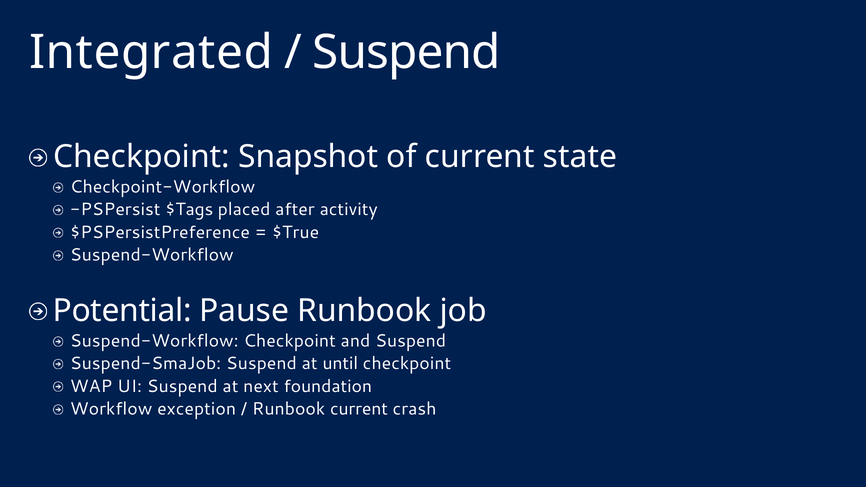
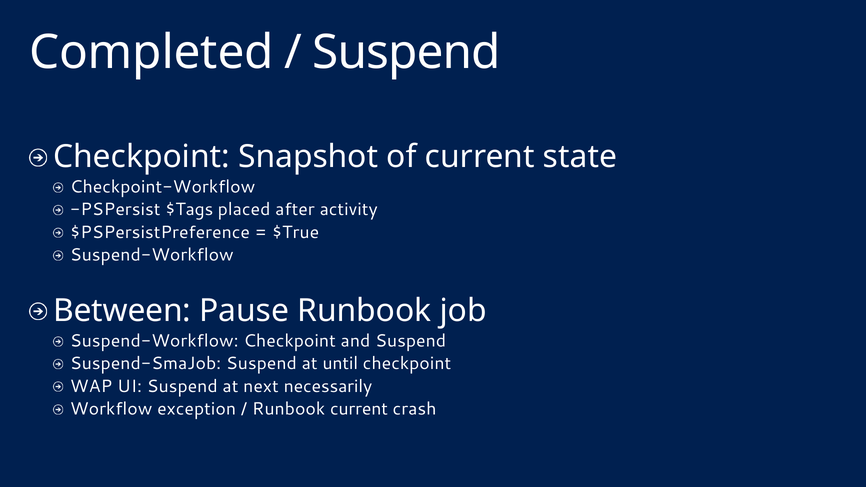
Integrated: Integrated -> Completed
Potential: Potential -> Between
foundation: foundation -> necessarily
